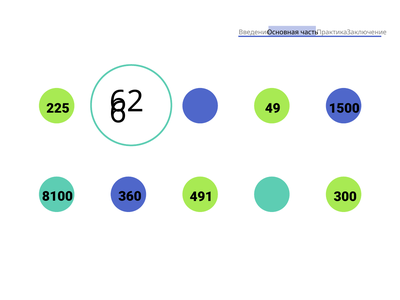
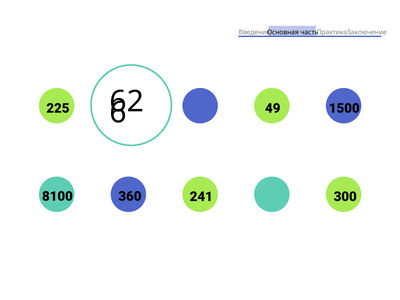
491: 491 -> 241
